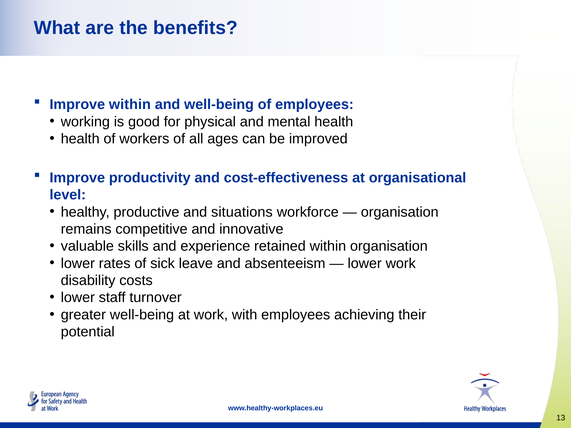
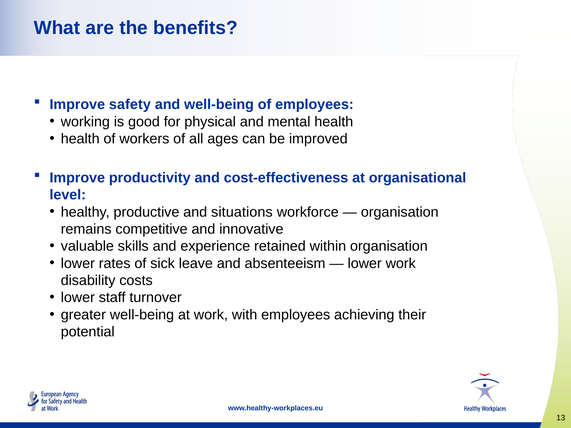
Improve within: within -> safety
